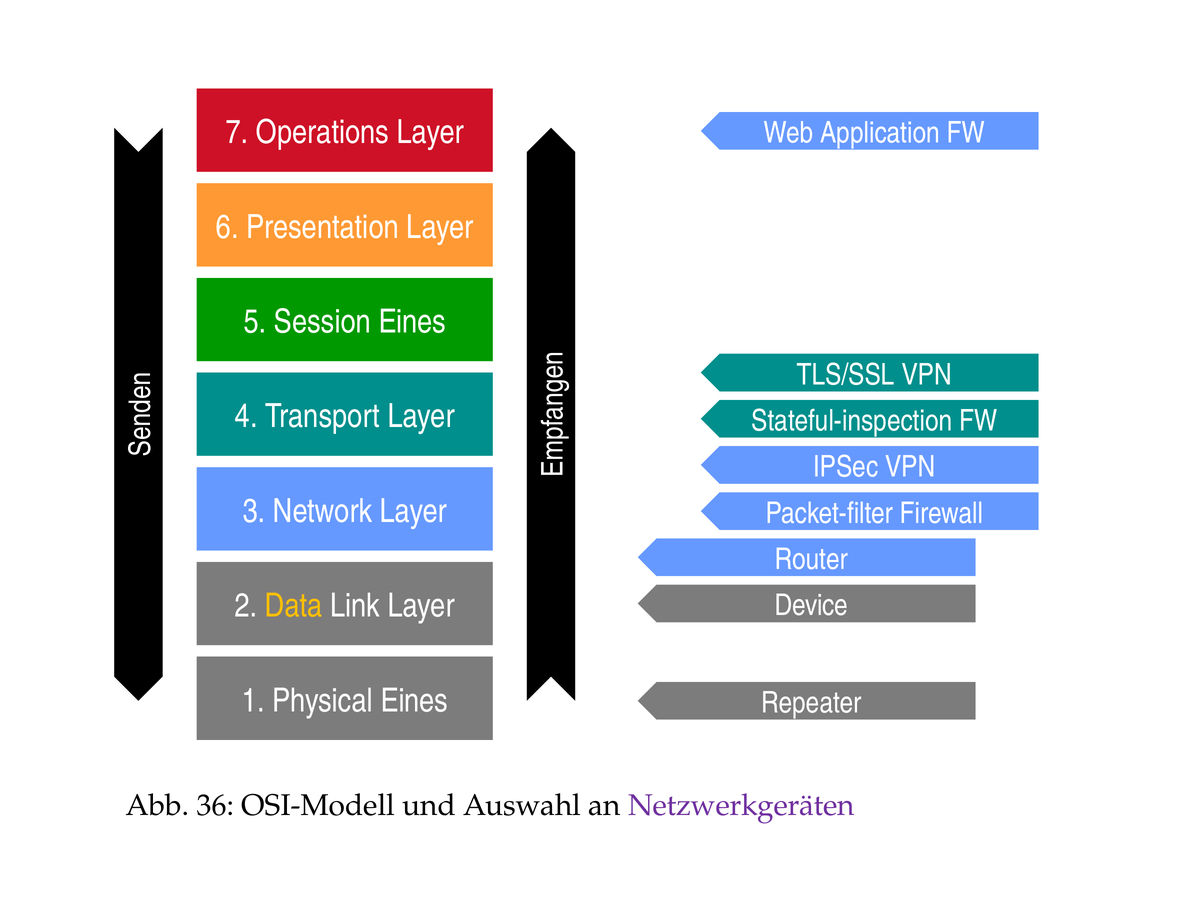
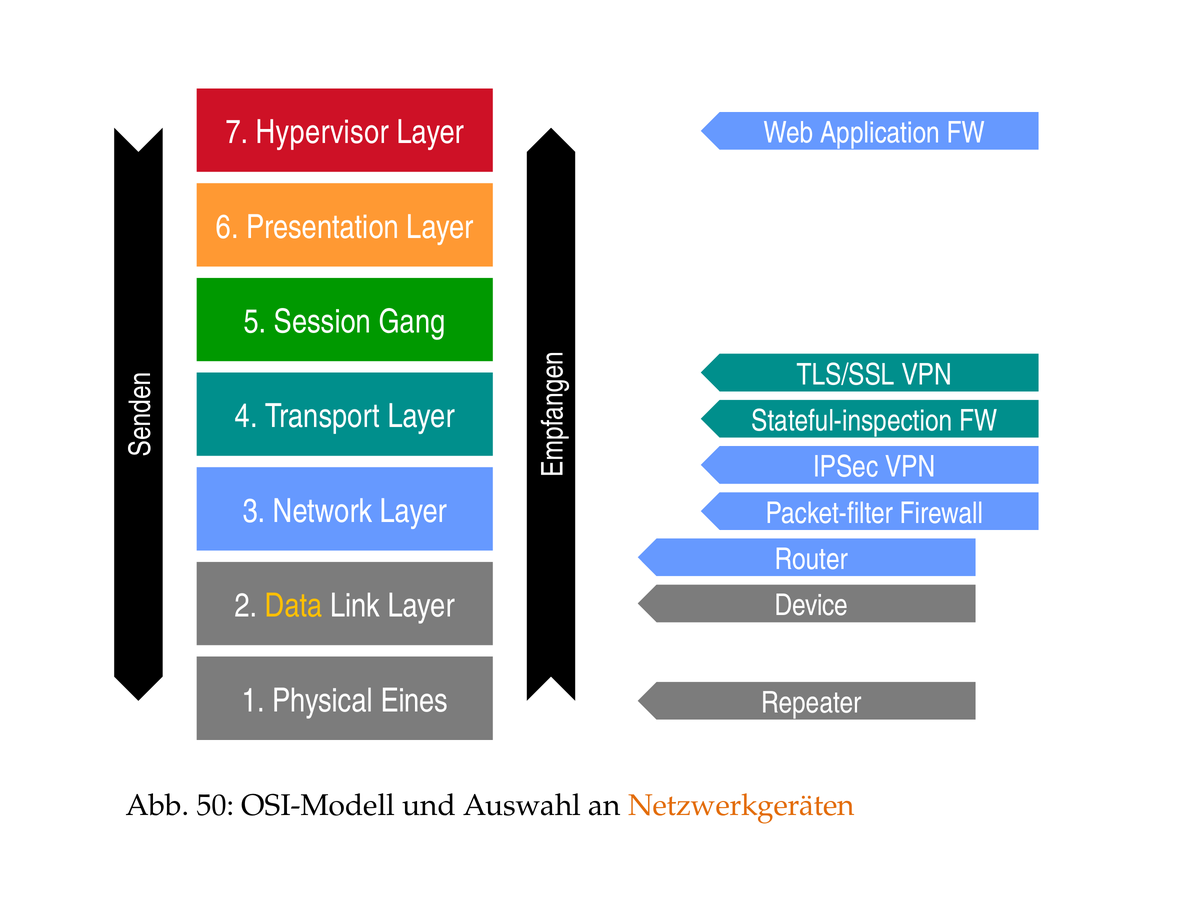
Operations: Operations -> Hypervisor
Session Eines: Eines -> Gang
36: 36 -> 50
Netzwerkgeräten colour: purple -> orange
